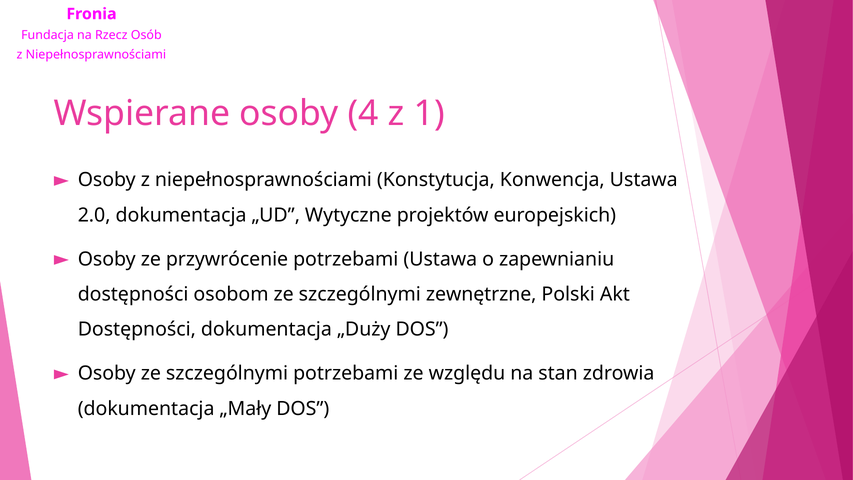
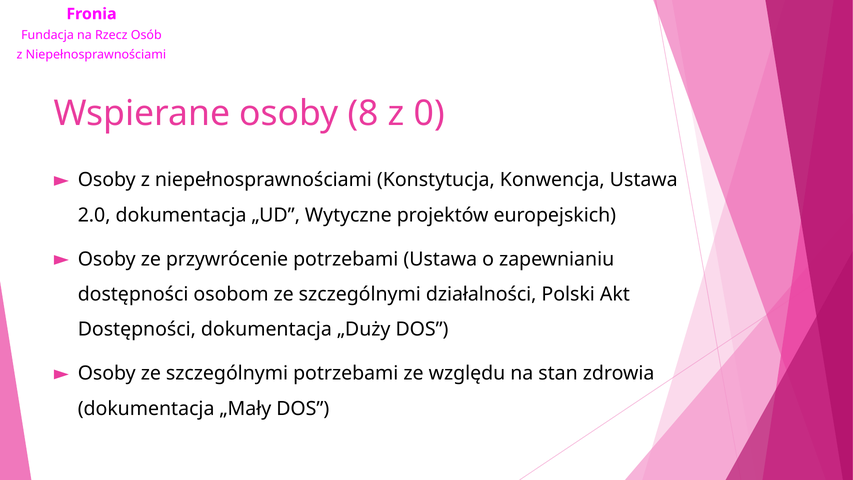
4: 4 -> 8
1: 1 -> 0
zewnętrzne: zewnętrzne -> działalności
